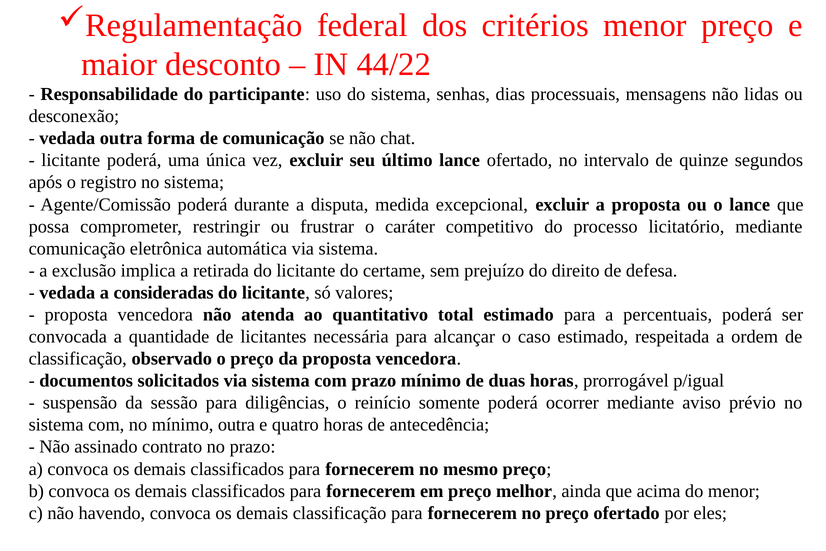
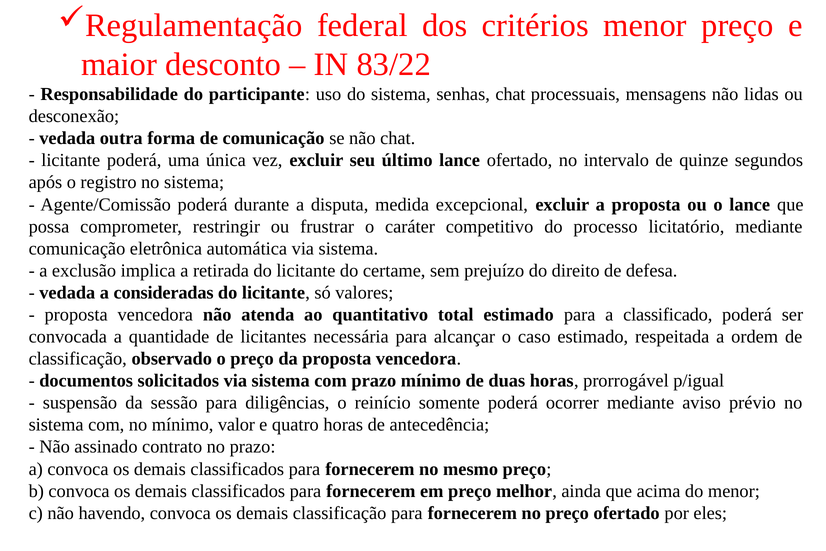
44/22: 44/22 -> 83/22
senhas dias: dias -> chat
percentuais: percentuais -> classificado
mínimo outra: outra -> valor
